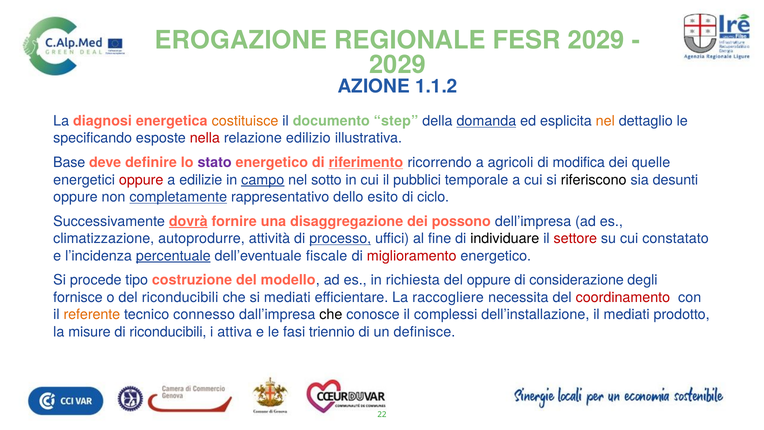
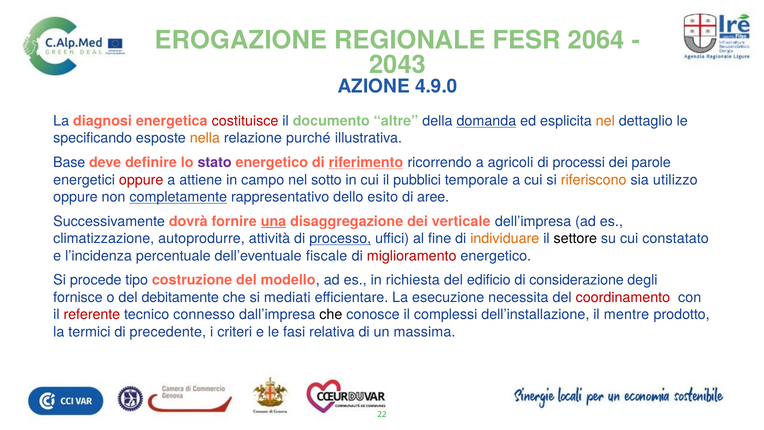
FESR 2029: 2029 -> 2064
2029 at (398, 65): 2029 -> 2043
1.1.2: 1.1.2 -> 4.9.0
costituisce colour: orange -> red
step: step -> altre
nella colour: red -> orange
edilizio: edilizio -> purché
modifica: modifica -> processi
quelle: quelle -> parole
edilizie: edilizie -> attiene
campo underline: present -> none
riferiscono colour: black -> orange
desunti: desunti -> utilizzo
ciclo: ciclo -> aree
dovrà underline: present -> none
una underline: none -> present
possono: possono -> verticale
individuare colour: black -> orange
settore colour: red -> black
percentuale underline: present -> none
del oppure: oppure -> edificio
del riconducibili: riconducibili -> debitamente
raccogliere: raccogliere -> esecuzione
referente colour: orange -> red
il mediati: mediati -> mentre
misure: misure -> termici
di riconducibili: riconducibili -> precedente
attiva: attiva -> criteri
triennio: triennio -> relativa
definisce: definisce -> massima
